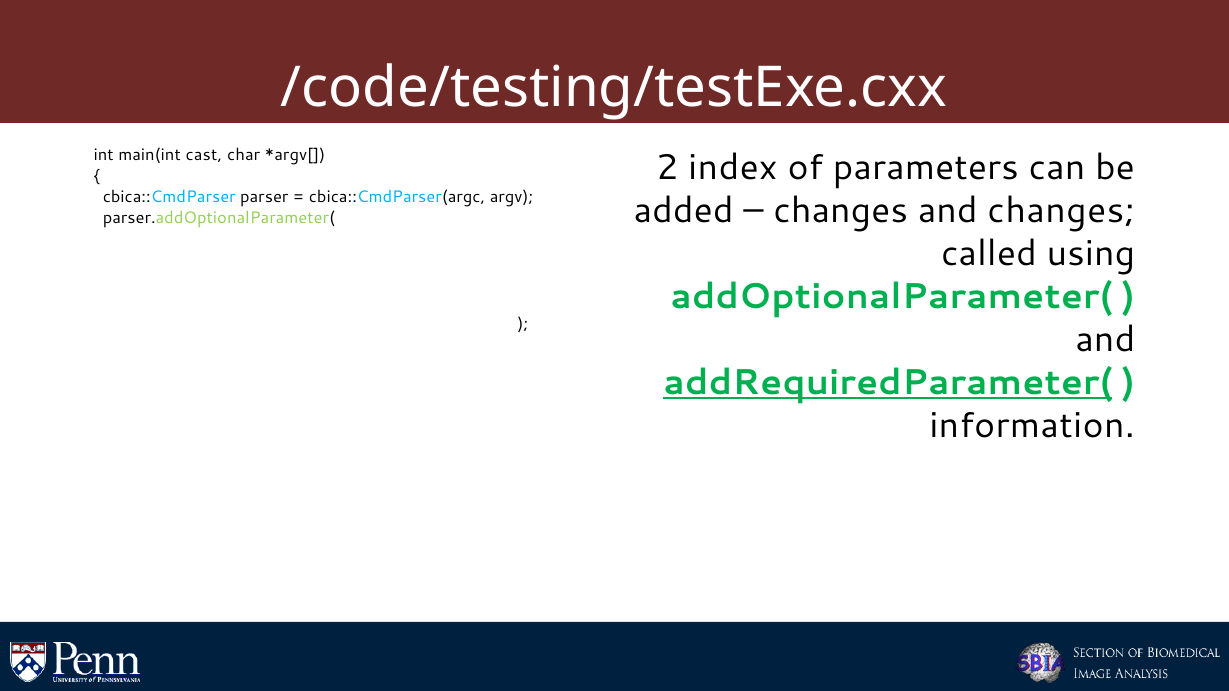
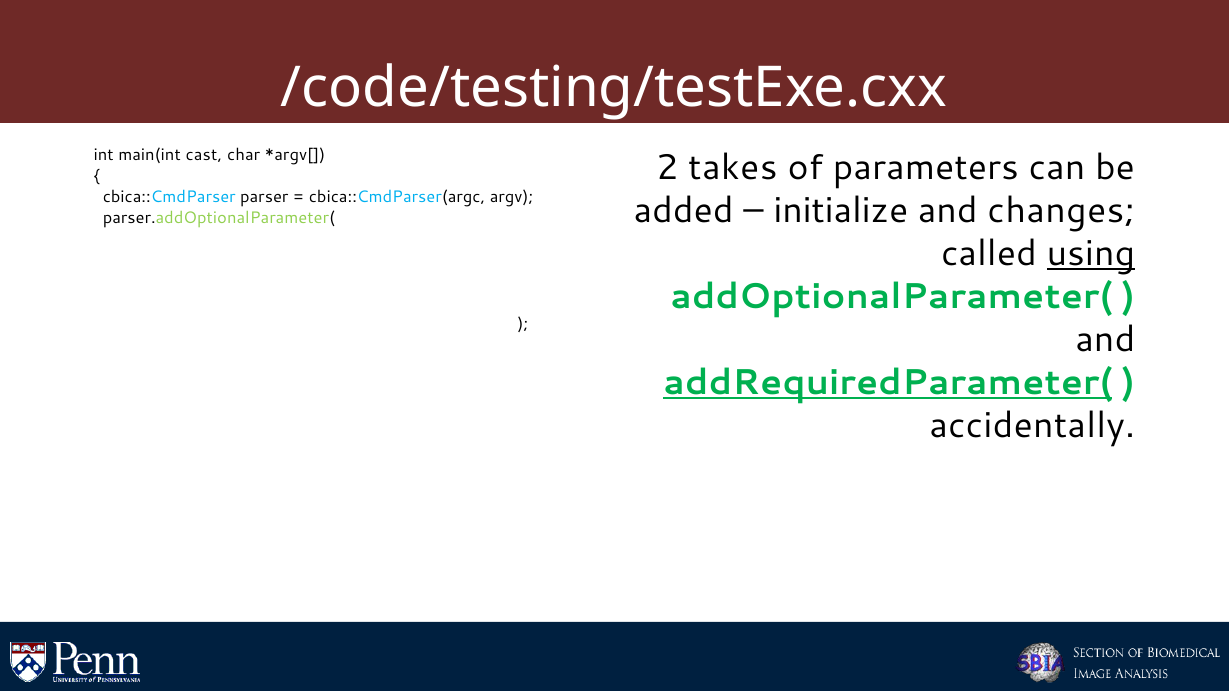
2 index: index -> takes
changes at (841, 211): changes -> initialize
using underline: none -> present
information: information -> accidentally
